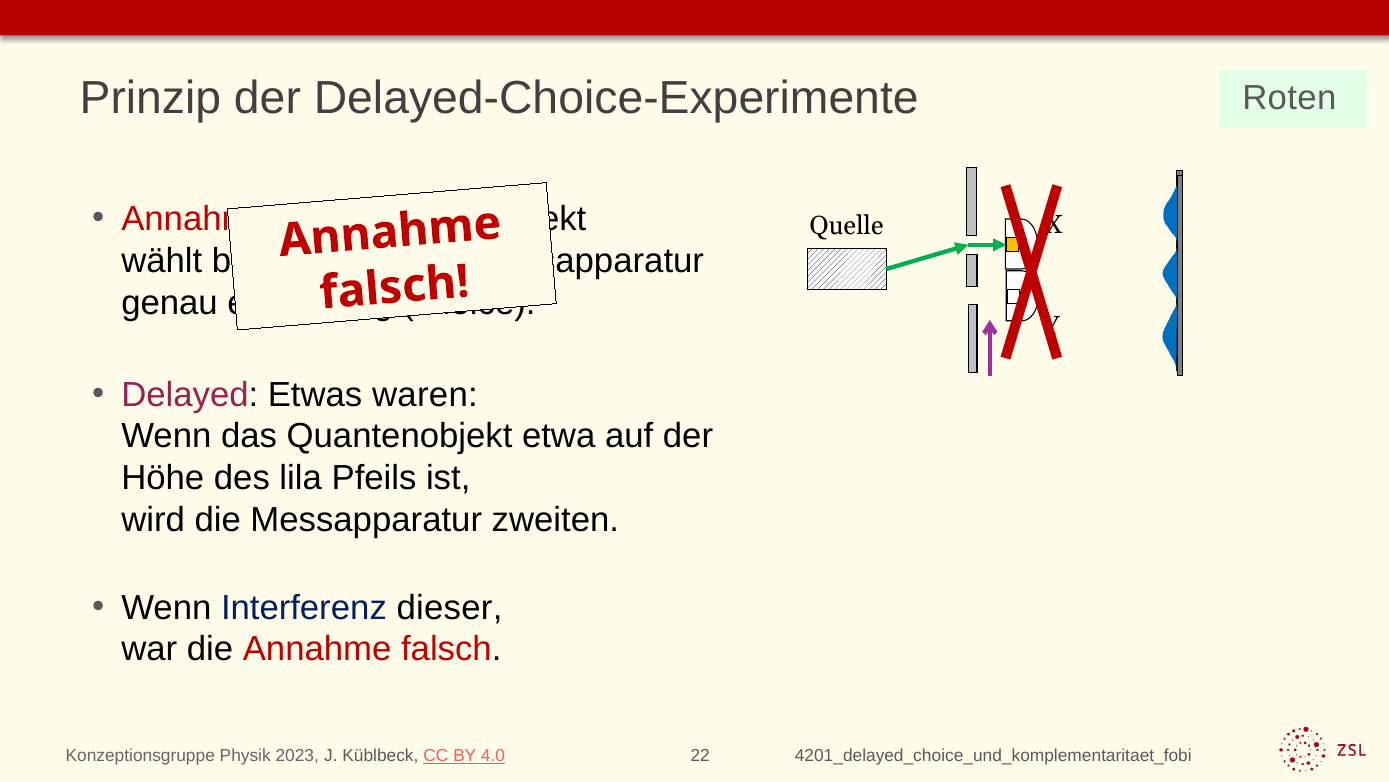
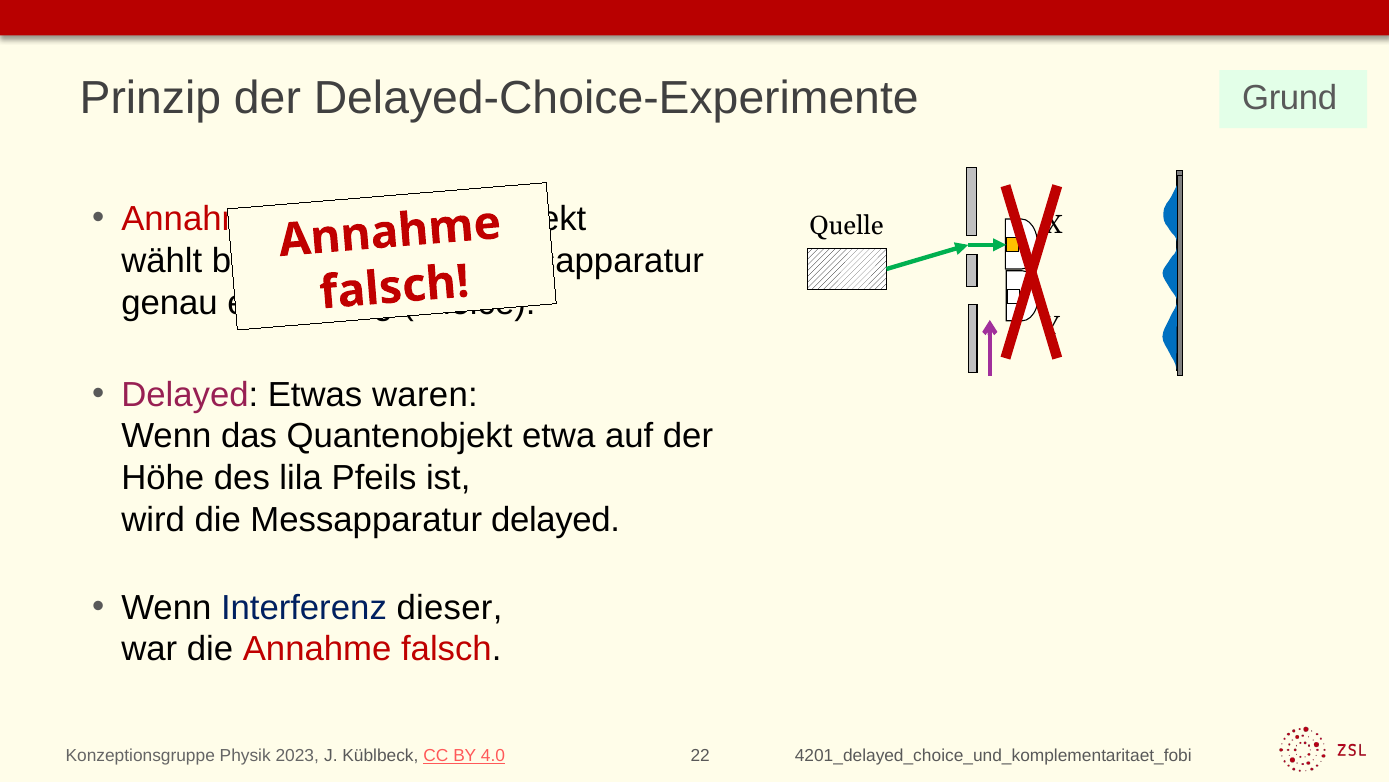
Roten: Roten -> Grund
Messapparatur zweiten: zweiten -> delayed
